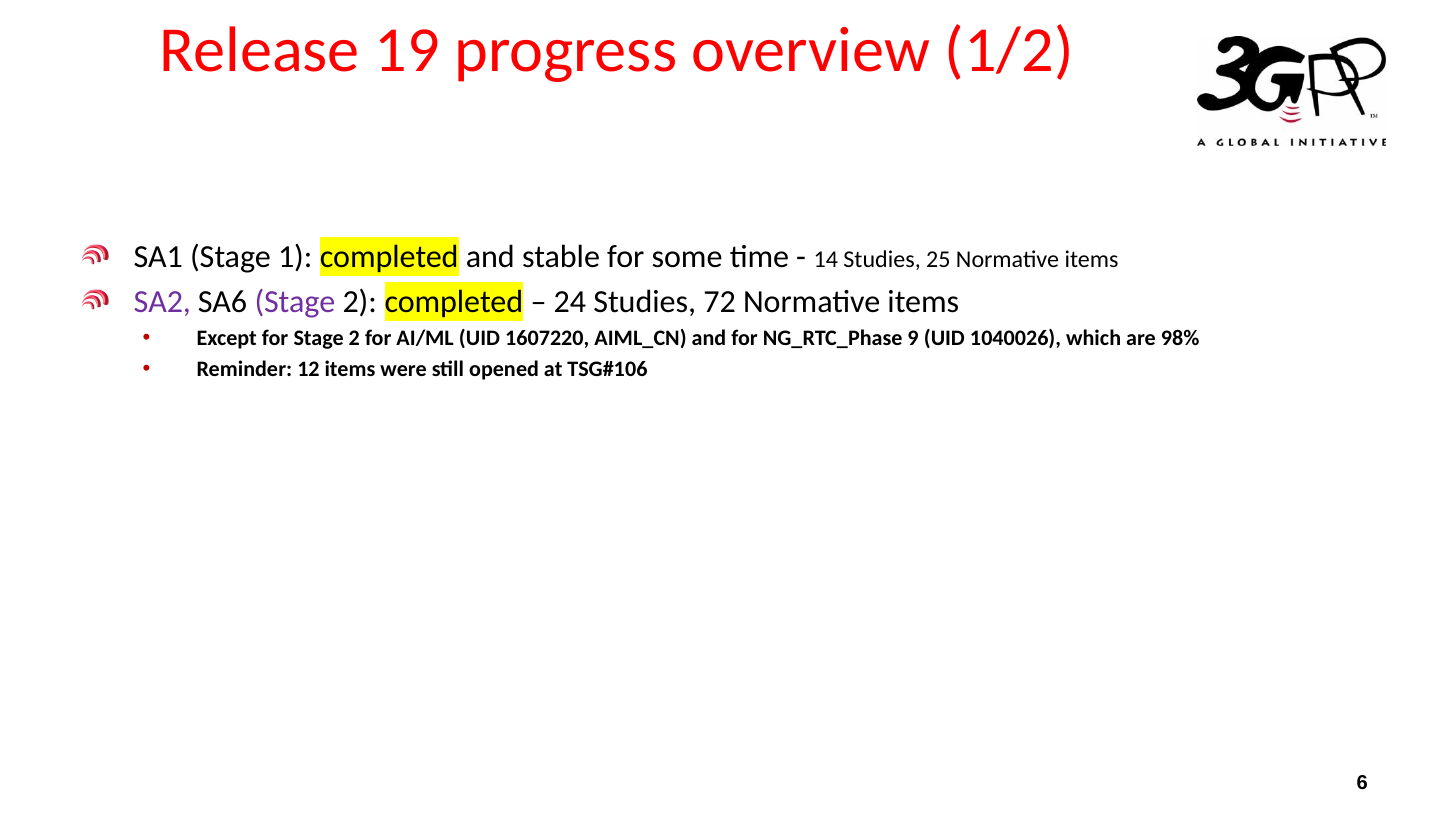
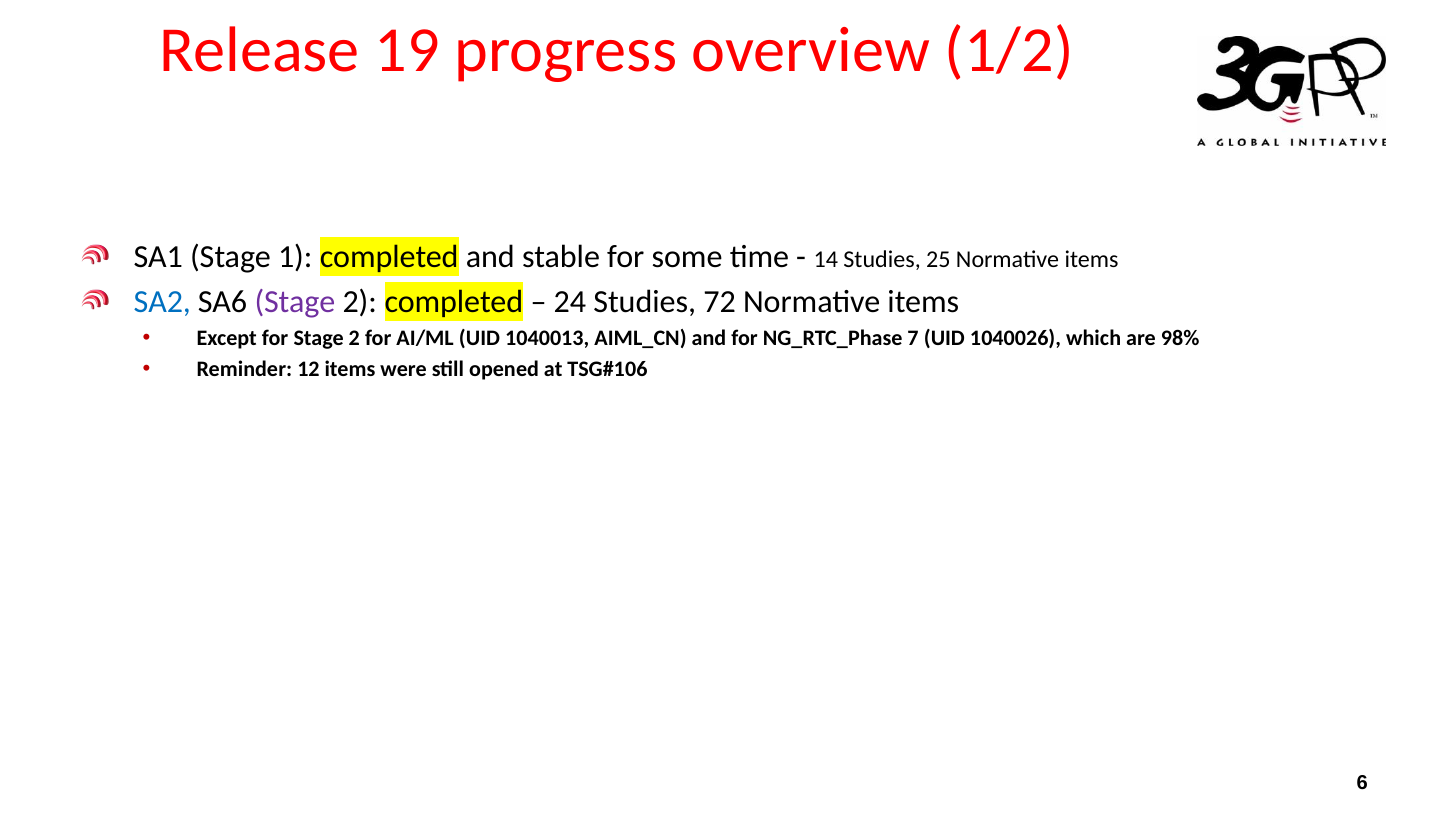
SA2 colour: purple -> blue
1607220: 1607220 -> 1040013
9: 9 -> 7
